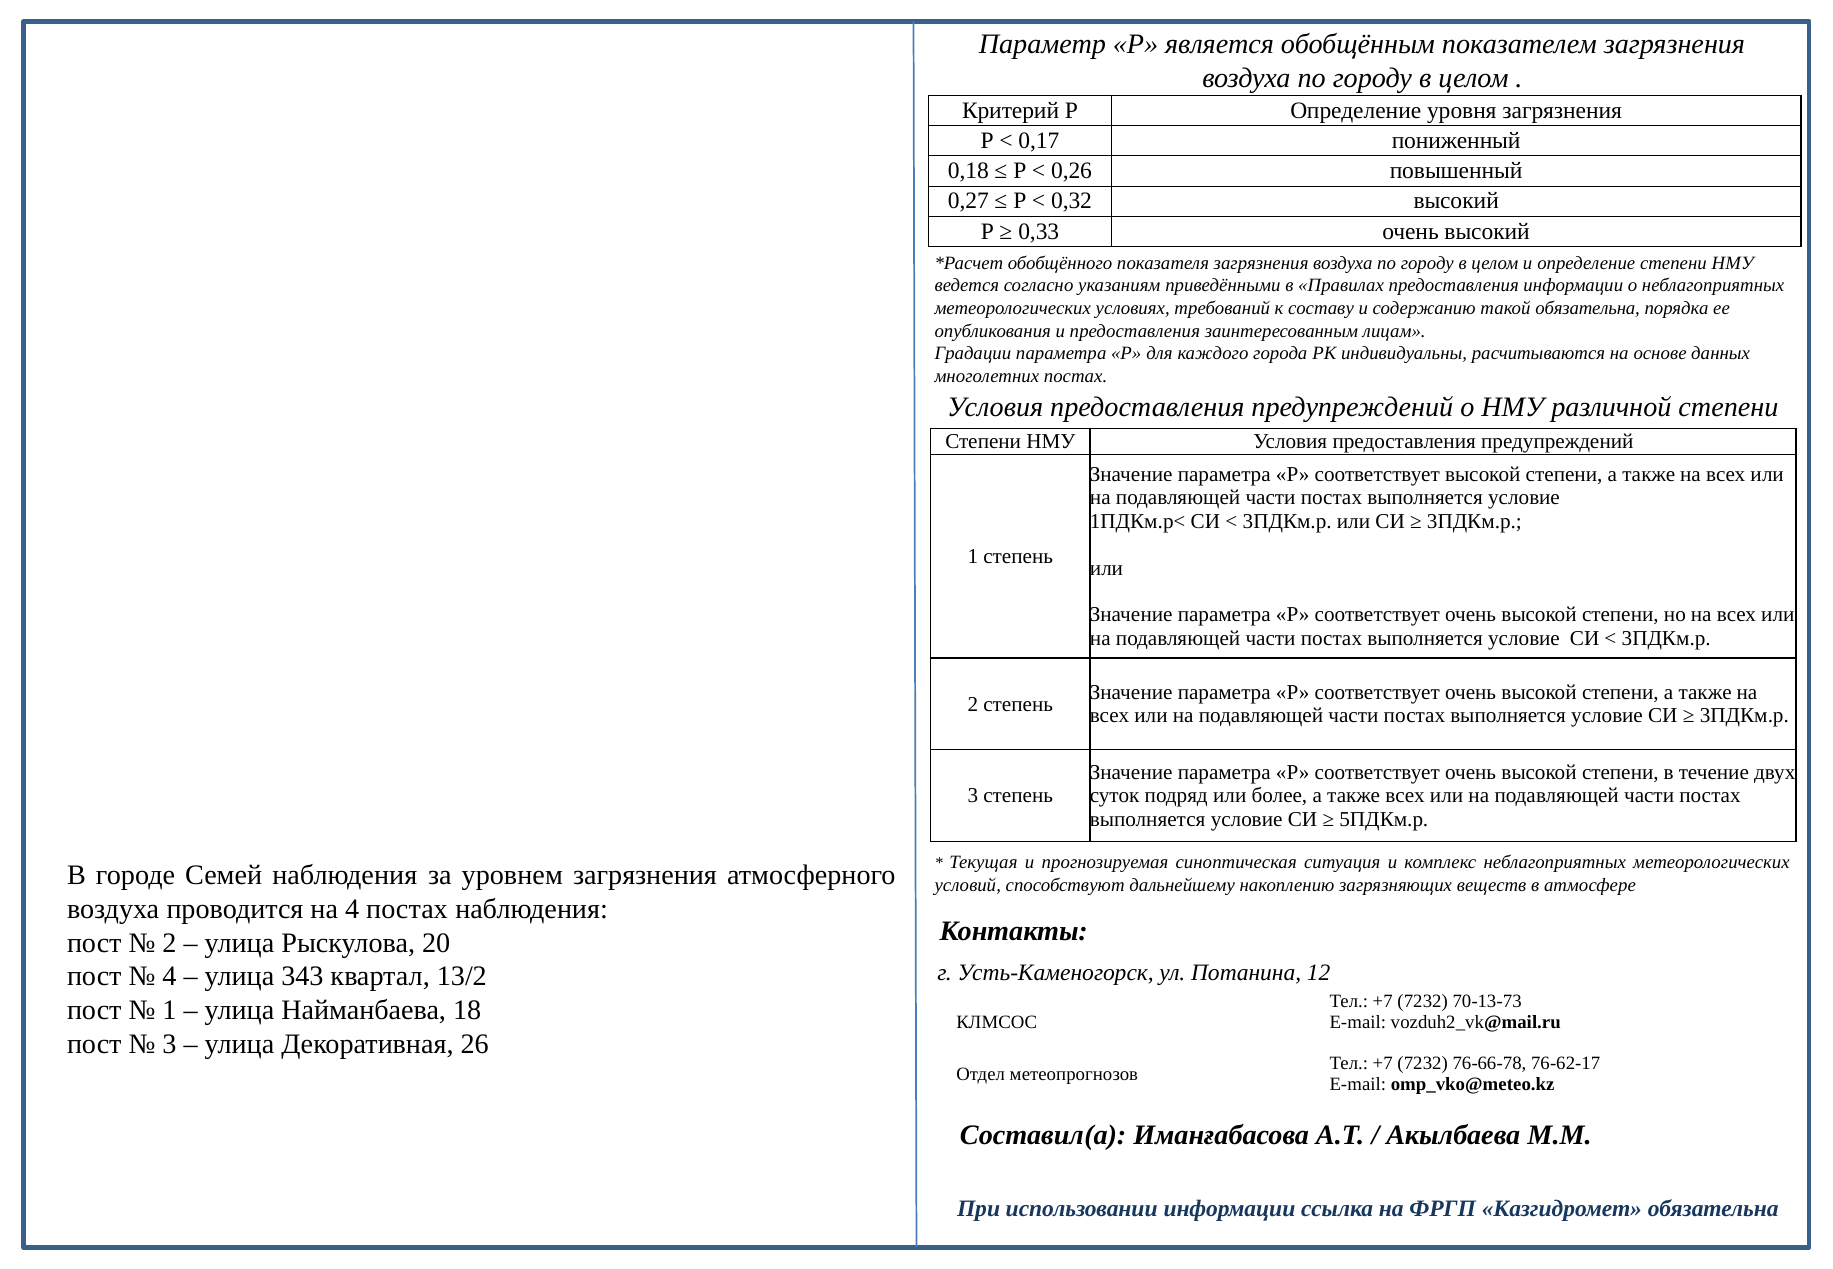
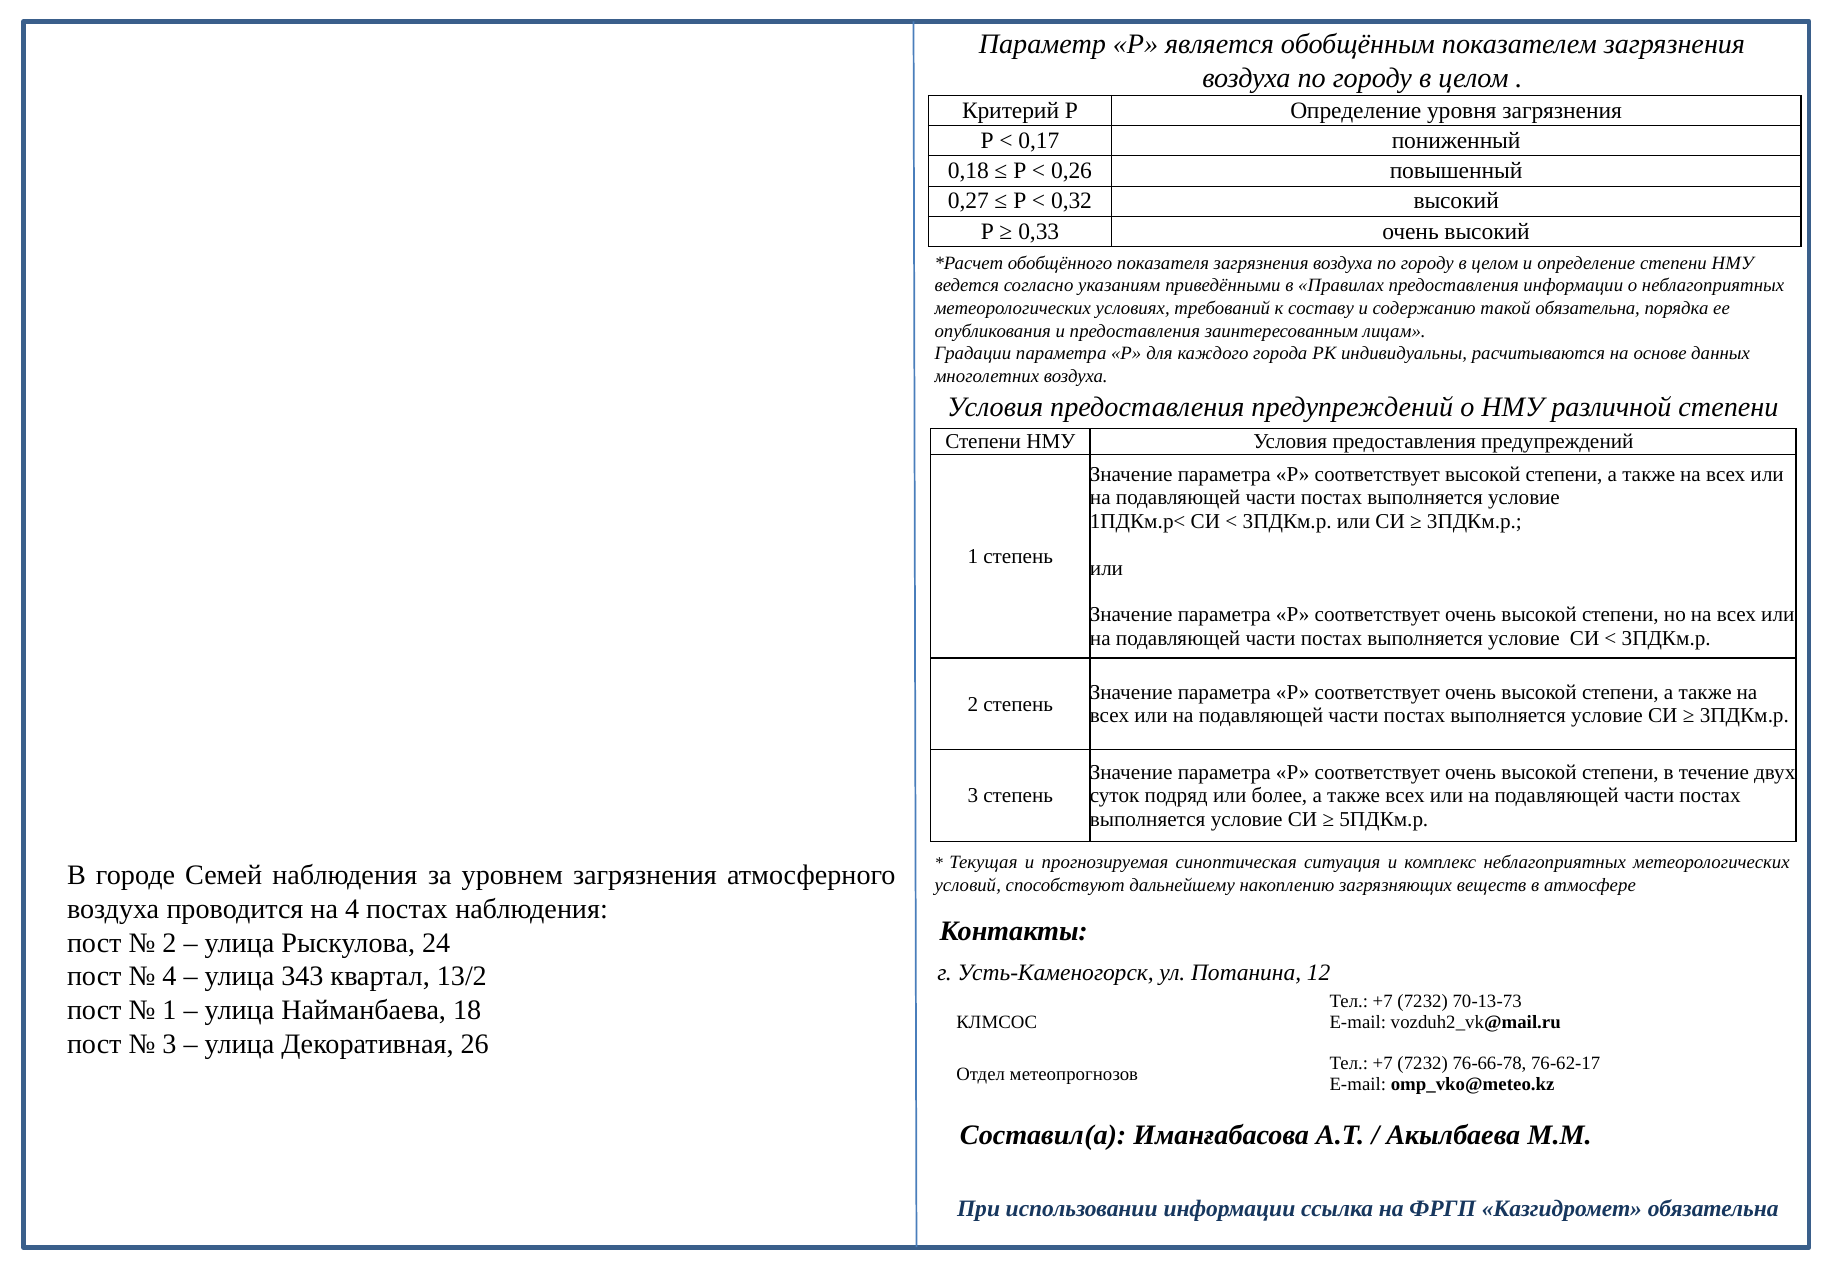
многолетних постах: постах -> воздуха
20: 20 -> 24
